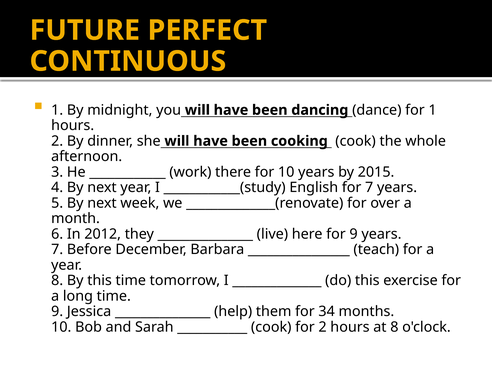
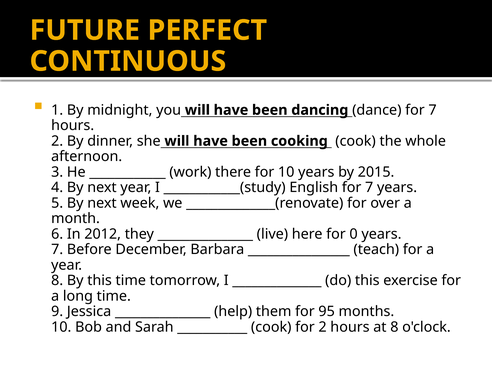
dance for 1: 1 -> 7
for 9: 9 -> 0
34: 34 -> 95
